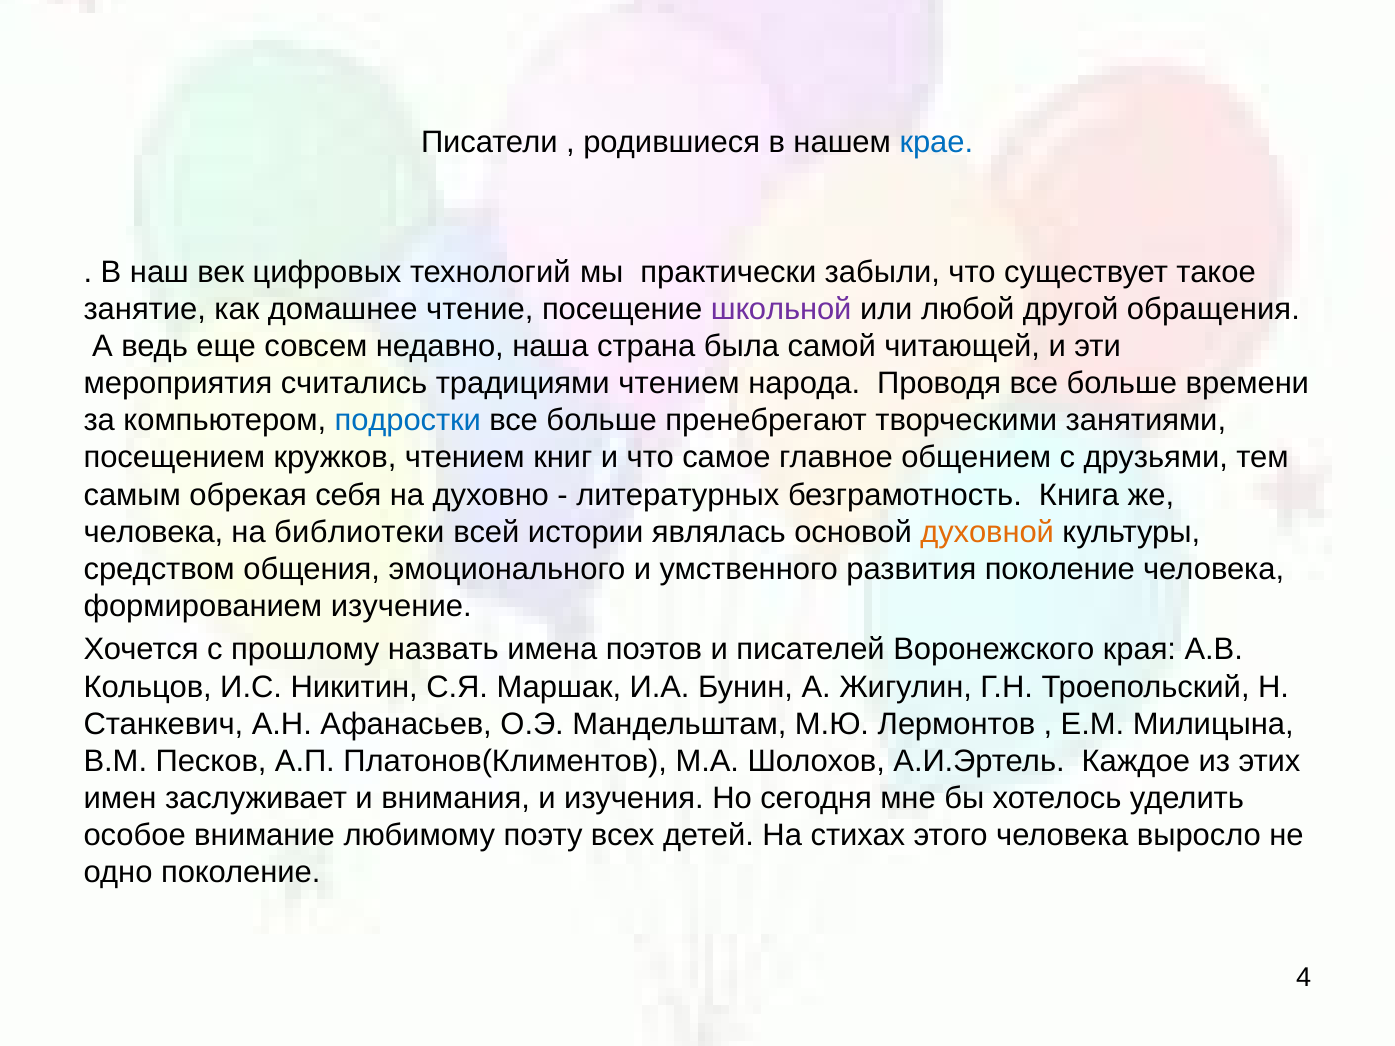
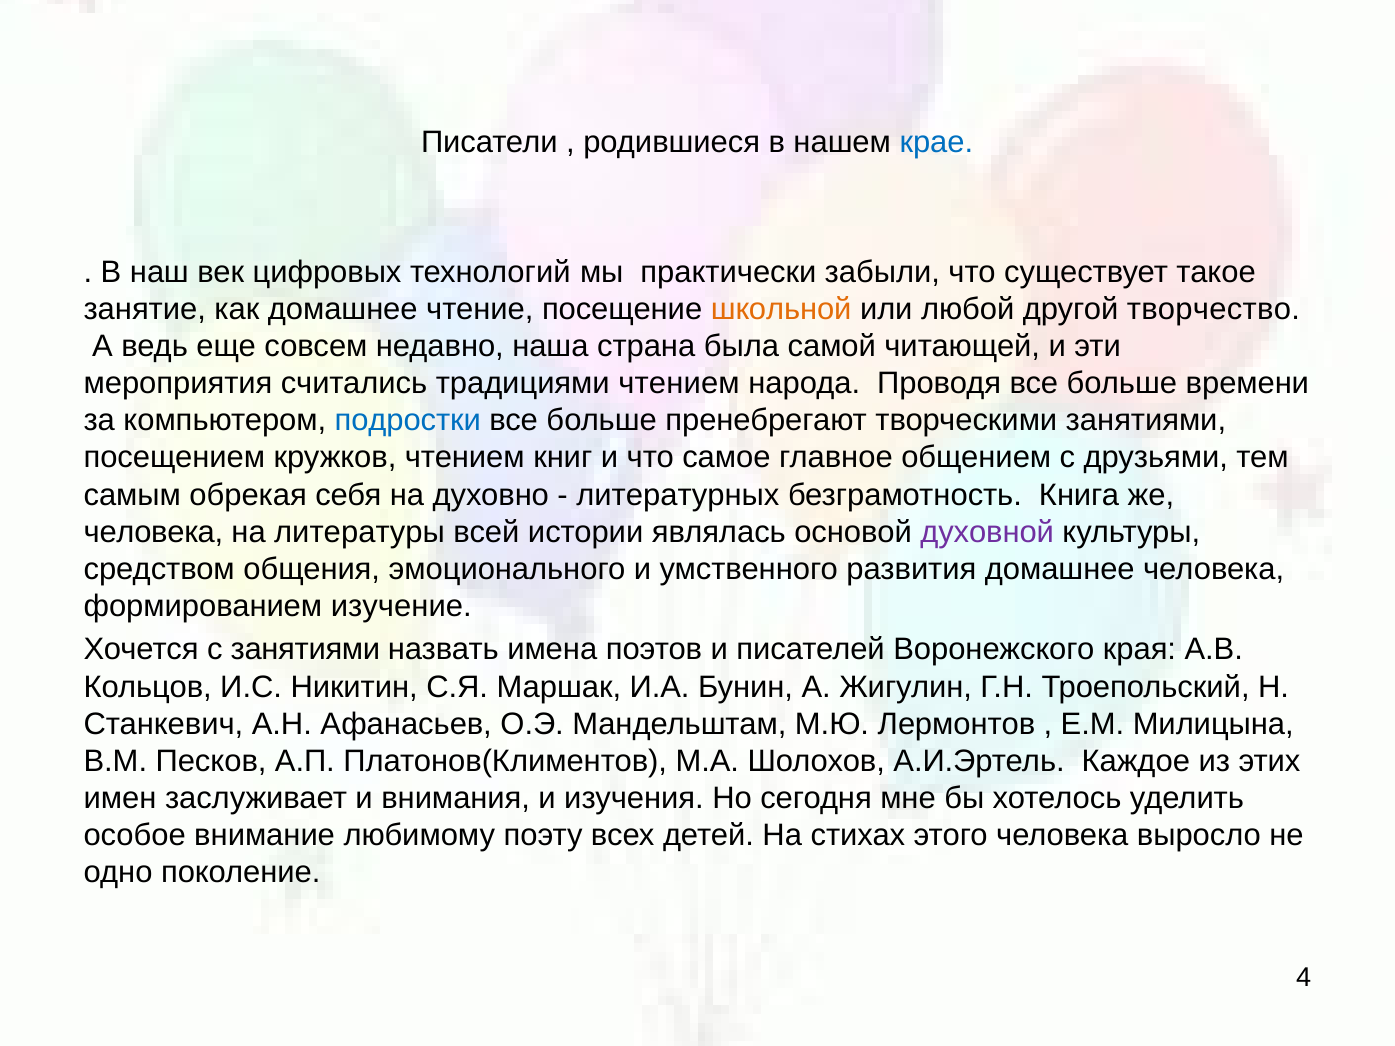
школьной colour: purple -> orange
обращения: обращения -> творчество
библиотеки: библиотеки -> литературы
духовной colour: orange -> purple
развития поколение: поколение -> домашнее
с прошлому: прошлому -> занятиями
